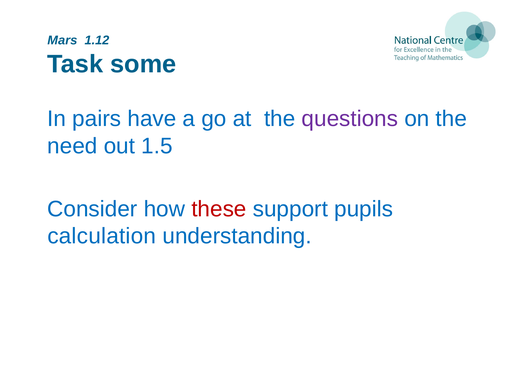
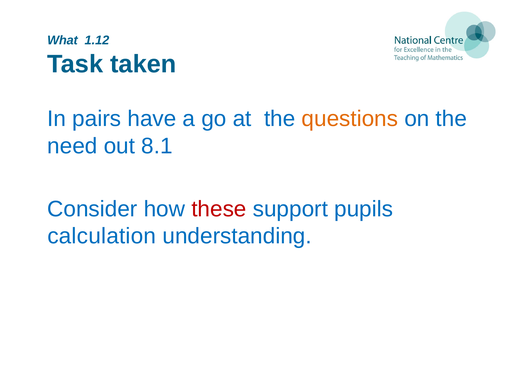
Mars: Mars -> What
some: some -> taken
questions colour: purple -> orange
1.5: 1.5 -> 8.1
